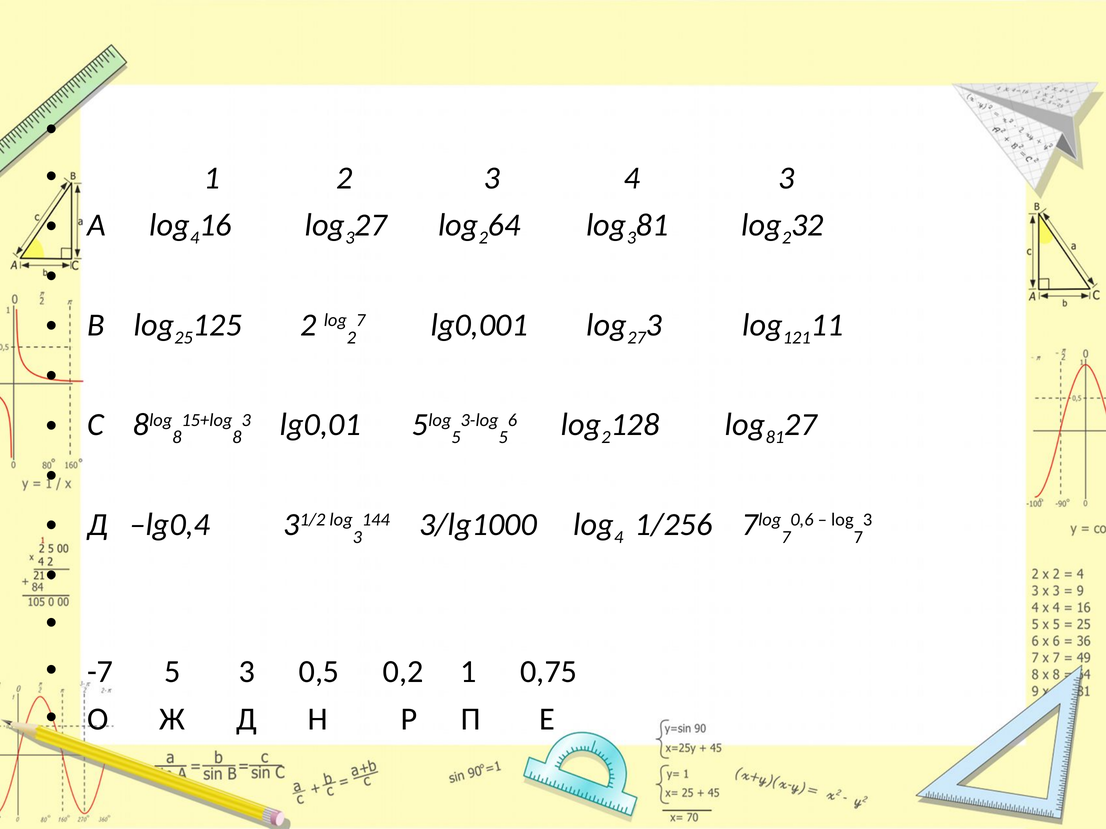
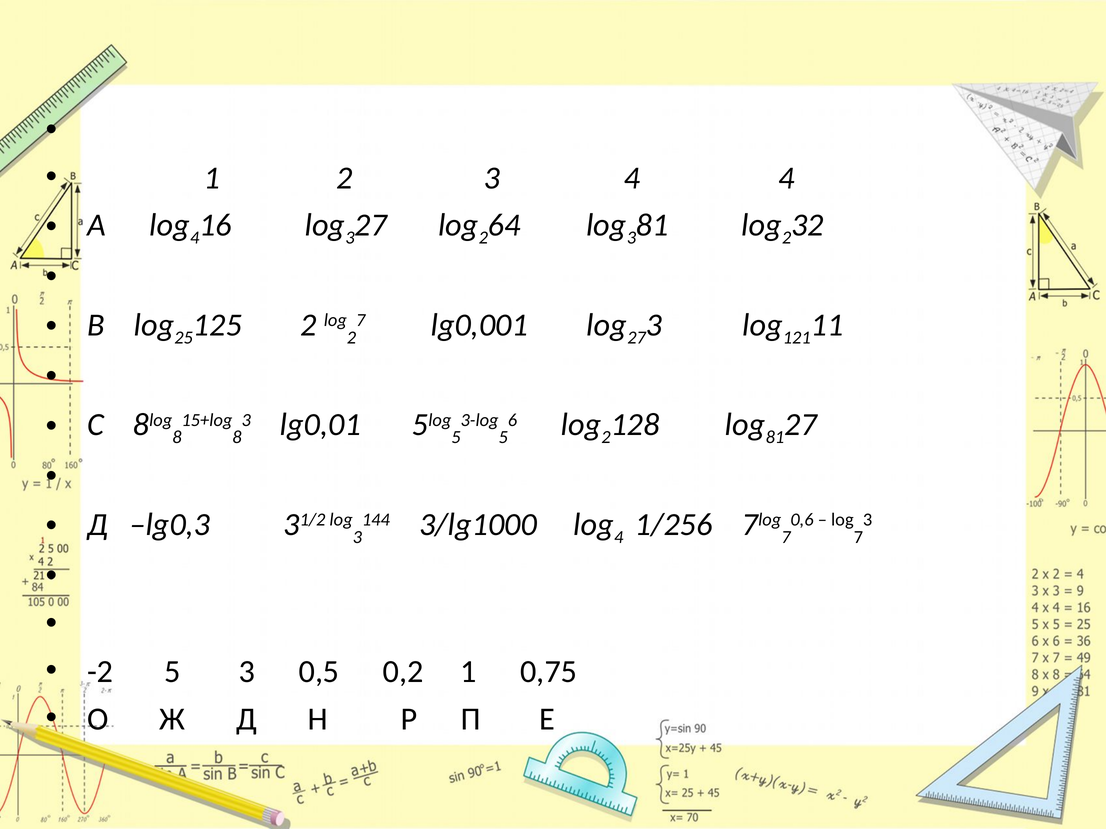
4 3: 3 -> 4
lg0,4: lg0,4 -> lg0,3
-7: -7 -> -2
